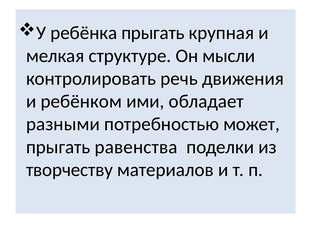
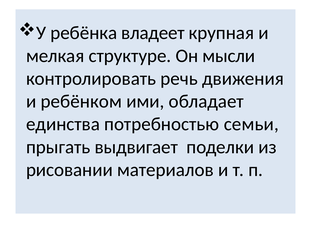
ребёнка прыгать: прыгать -> владеет
разными: разными -> единства
может: может -> семьи
равенства: равенства -> выдвигает
творчеству: творчеству -> рисовании
